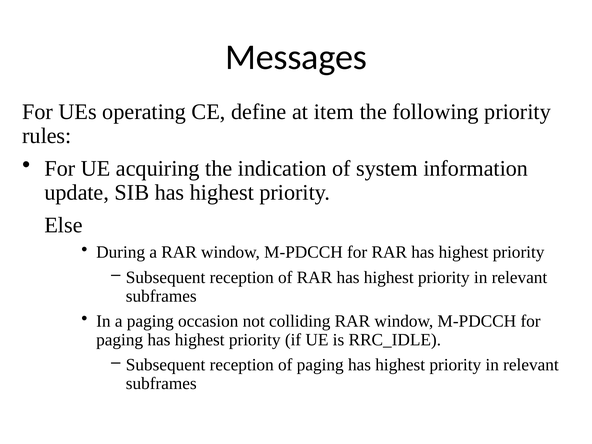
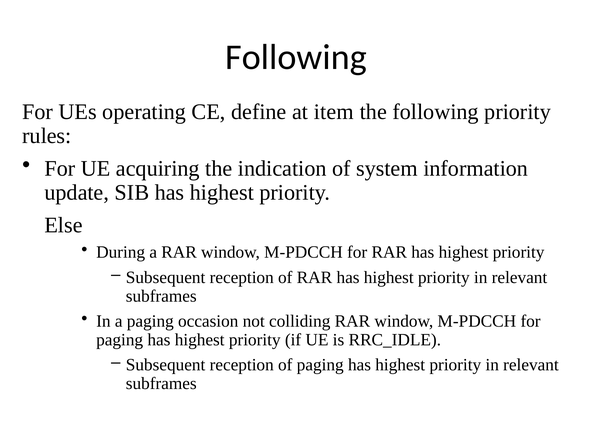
Messages at (296, 57): Messages -> Following
